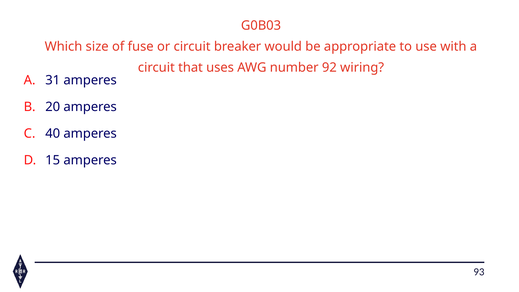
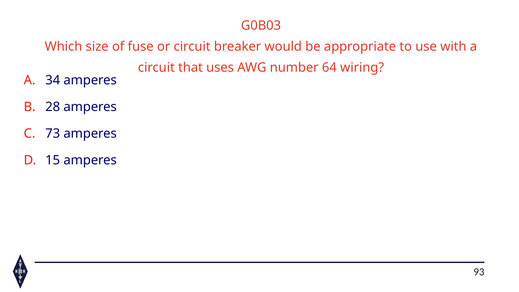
92: 92 -> 64
31: 31 -> 34
20: 20 -> 28
40: 40 -> 73
